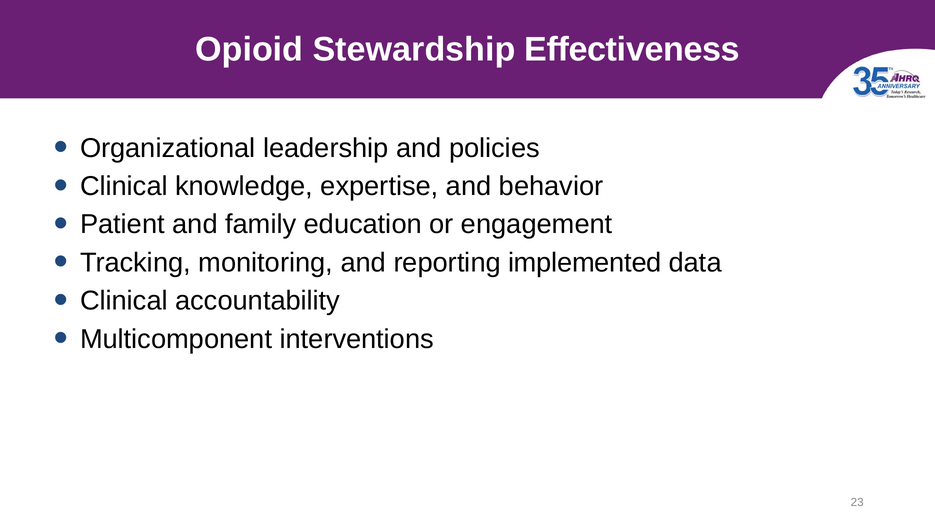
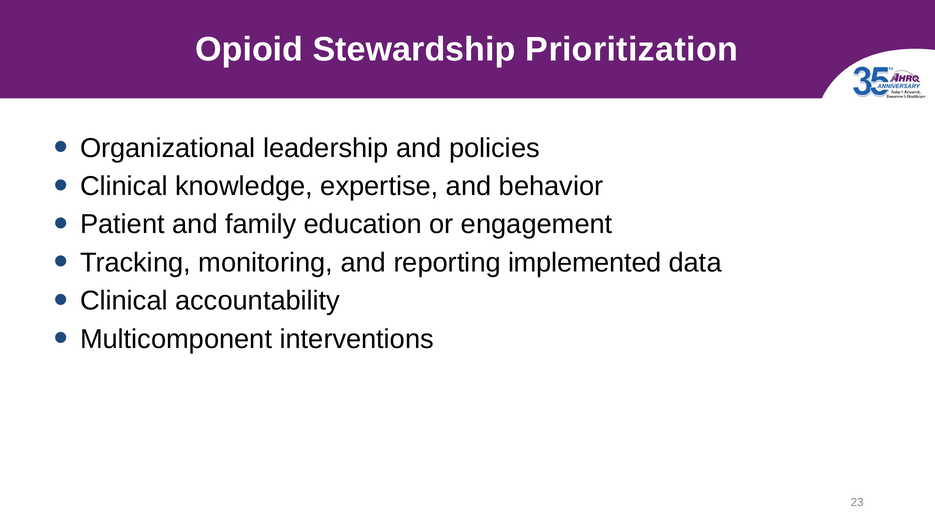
Effectiveness: Effectiveness -> Prioritization
